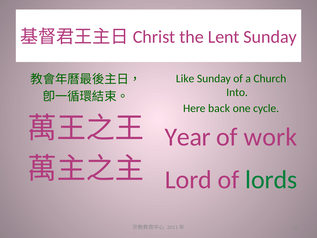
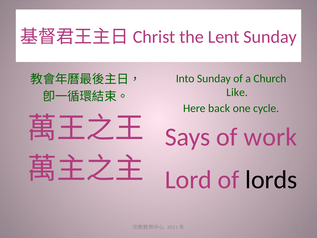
Like: Like -> Into
Into: Into -> Like
Year: Year -> Says
lords colour: green -> black
